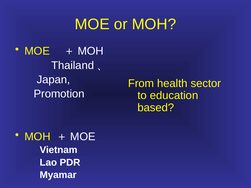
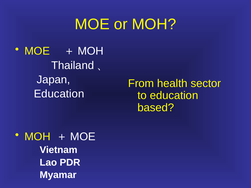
Promotion at (59, 94): Promotion -> Education
